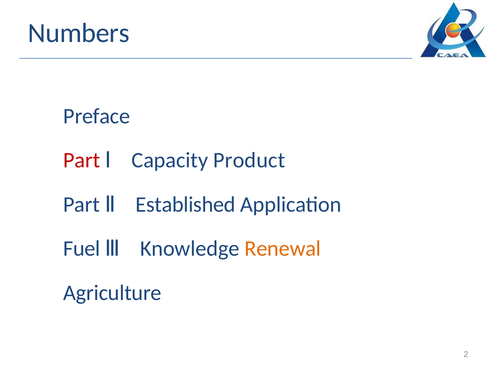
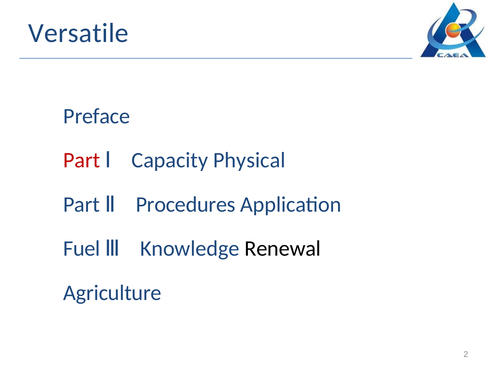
Numbers: Numbers -> Versatile
Product: Product -> Physical
Established: Established -> Procedures
Renewal colour: orange -> black
